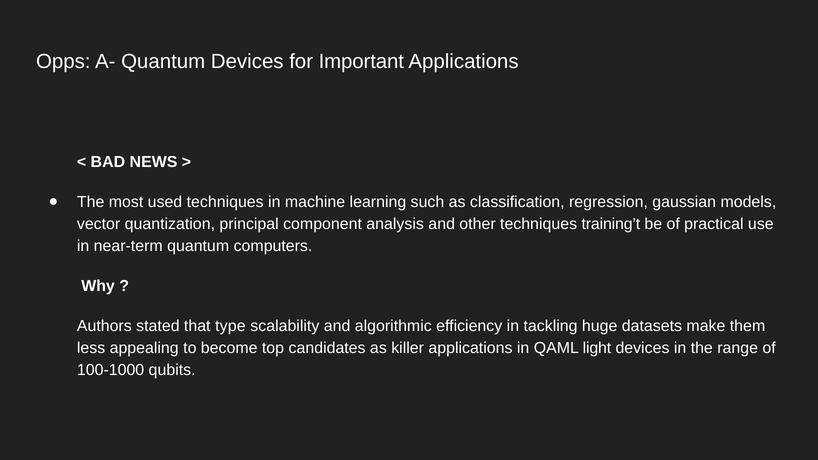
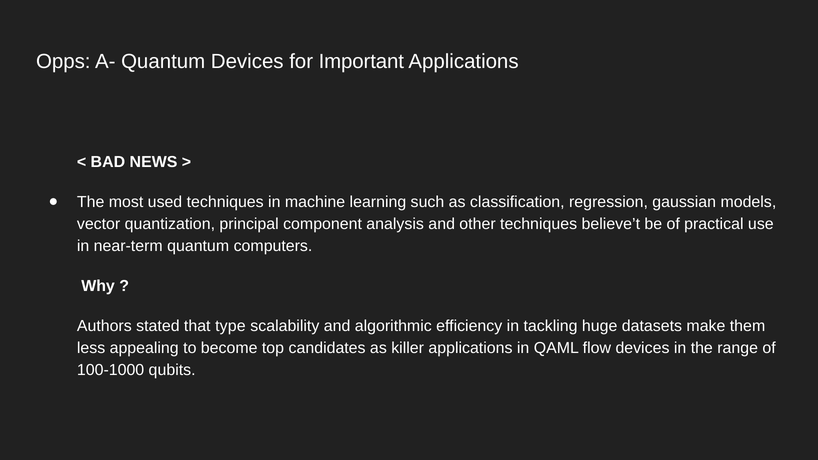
training’t: training’t -> believe’t
light: light -> flow
